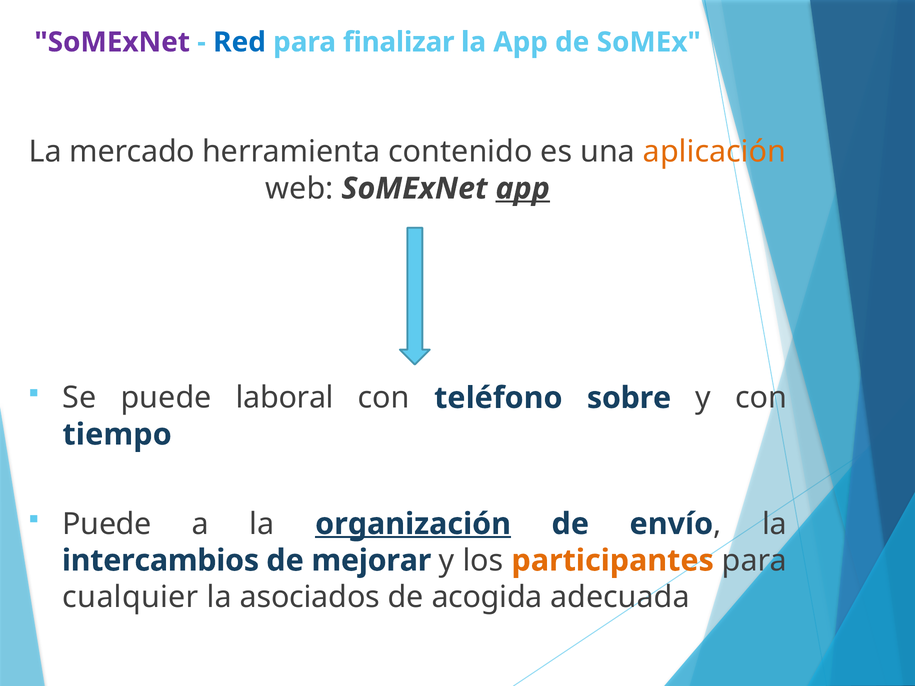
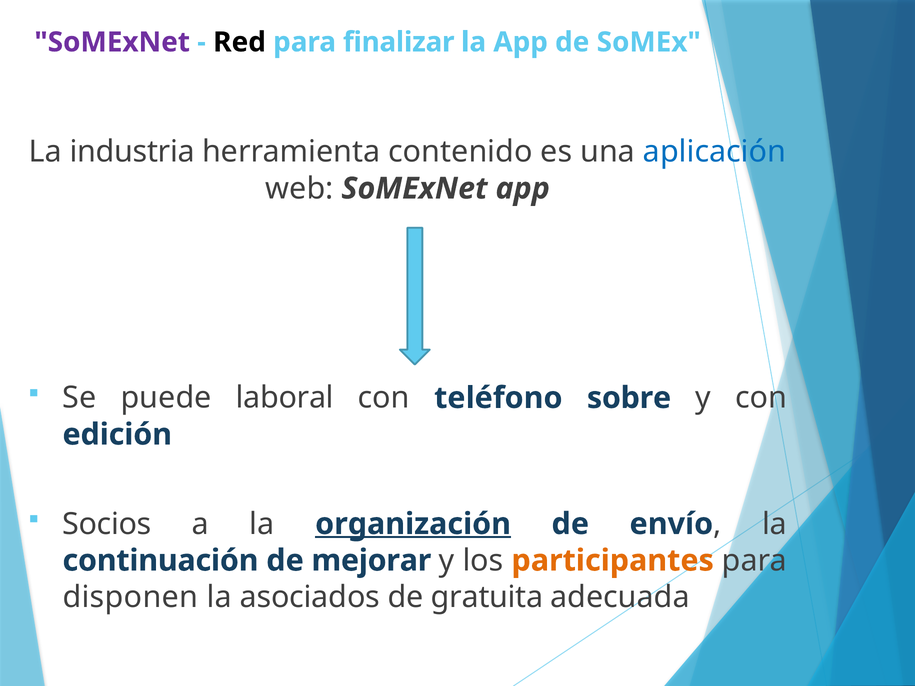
Red colour: blue -> black
mercado: mercado -> industria
aplicación colour: orange -> blue
app at (523, 189) underline: present -> none
tiempo: tiempo -> edición
Puede at (107, 524): Puede -> Socios
intercambios: intercambios -> continuación
cualquier: cualquier -> disponen
acogida: acogida -> gratuita
